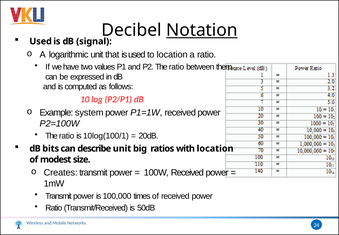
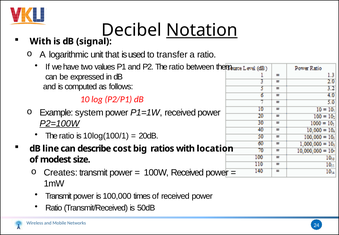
Used at (41, 41): Used -> With
to location: location -> transfer
P2=100W underline: none -> present
bits: bits -> line
describe unit: unit -> cost
